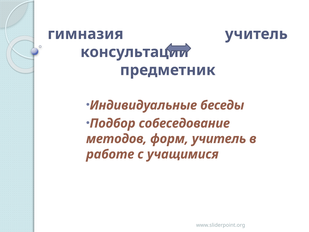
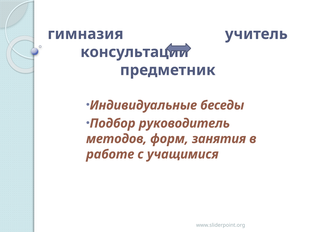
собеседование: собеседование -> руководитель
форм учитель: учитель -> занятия
